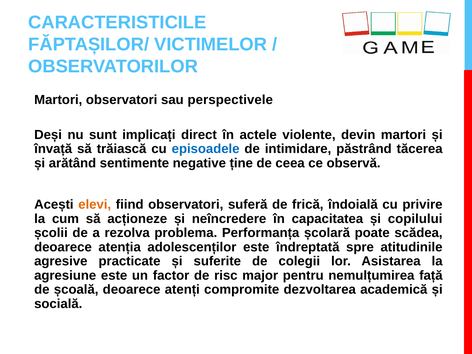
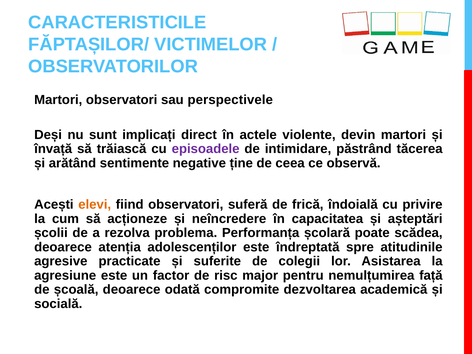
episoadele colour: blue -> purple
copilului: copilului -> așteptări
atenți: atenți -> odată
